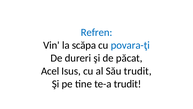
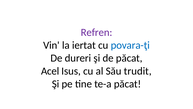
Refren colour: blue -> purple
scăpa: scăpa -> iertat
te-a trudit: trudit -> păcat
